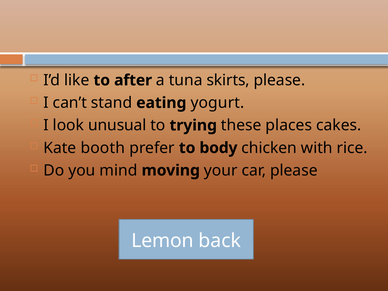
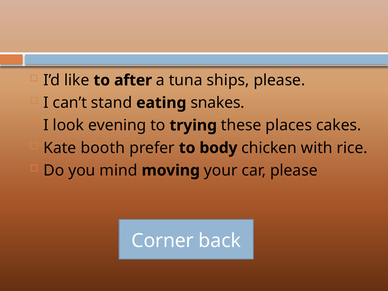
skirts: skirts -> ships
yogurt: yogurt -> snakes
unusual: unusual -> evening
Lemon: Lemon -> Corner
